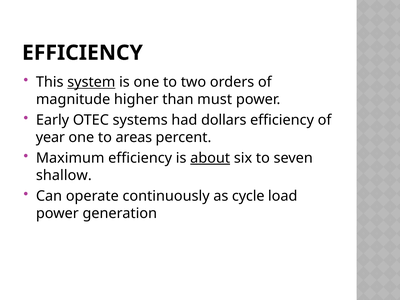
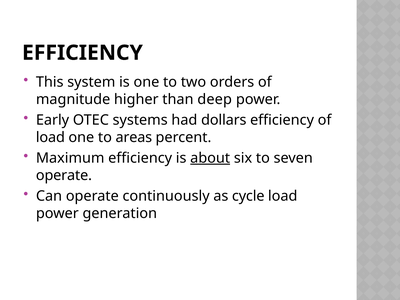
system underline: present -> none
must: must -> deep
year at (50, 137): year -> load
shallow at (64, 175): shallow -> operate
